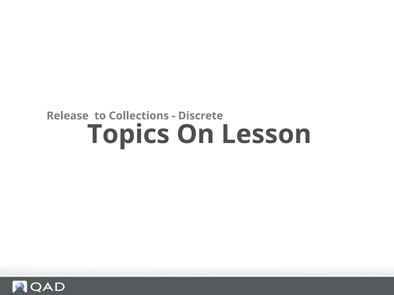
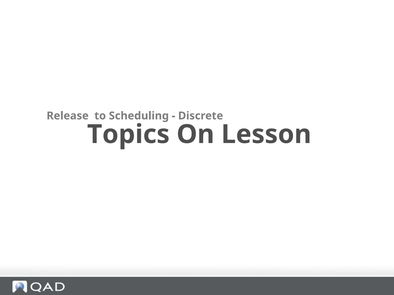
Collections: Collections -> Scheduling
